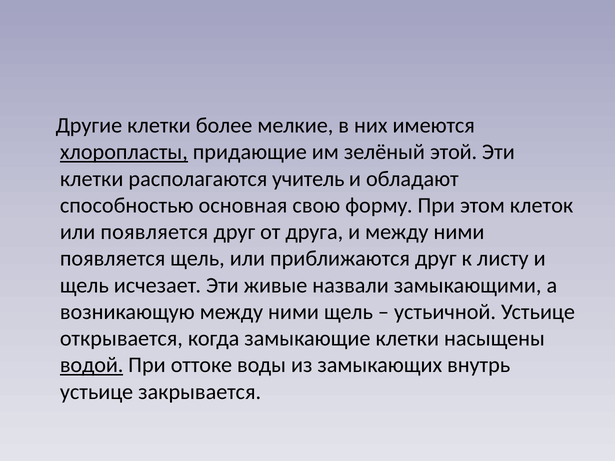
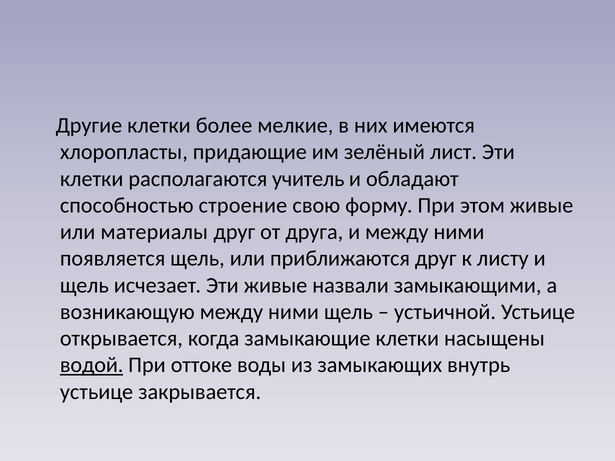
хлоропласты underline: present -> none
этой: этой -> лист
основная: основная -> строение
этом клеток: клеток -> живые
или появляется: появляется -> материалы
